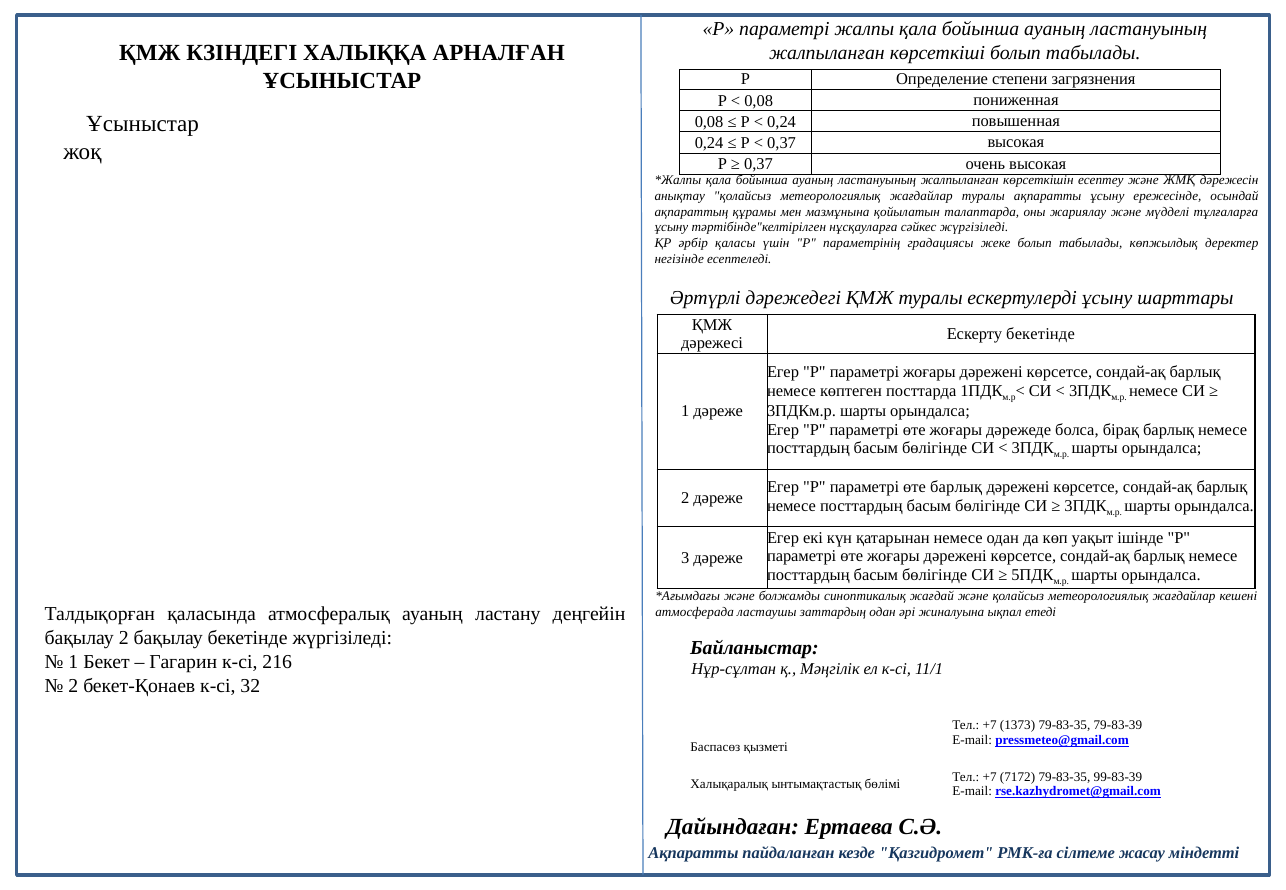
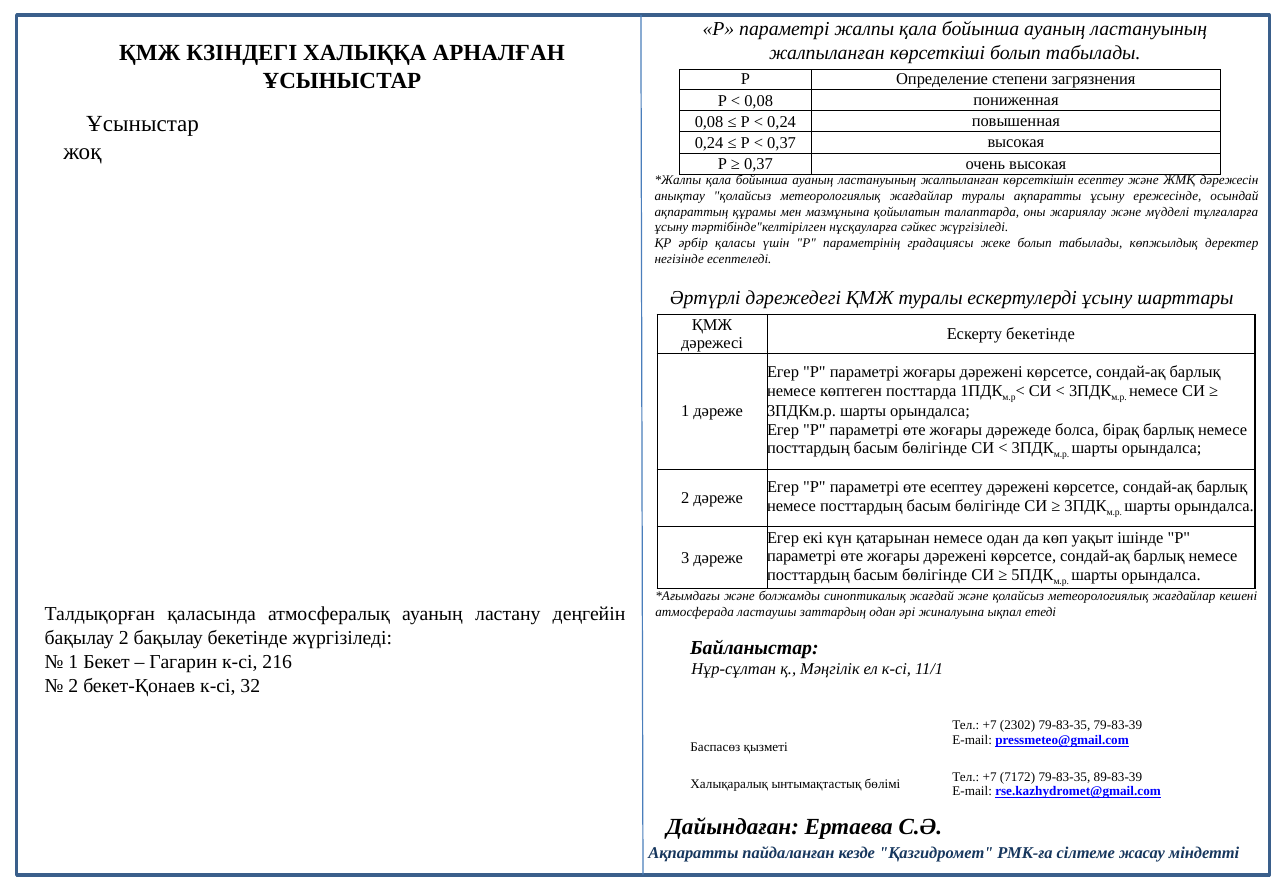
өте барлық: барлық -> есептеу
1373: 1373 -> 2302
99-83-39: 99-83-39 -> 89-83-39
